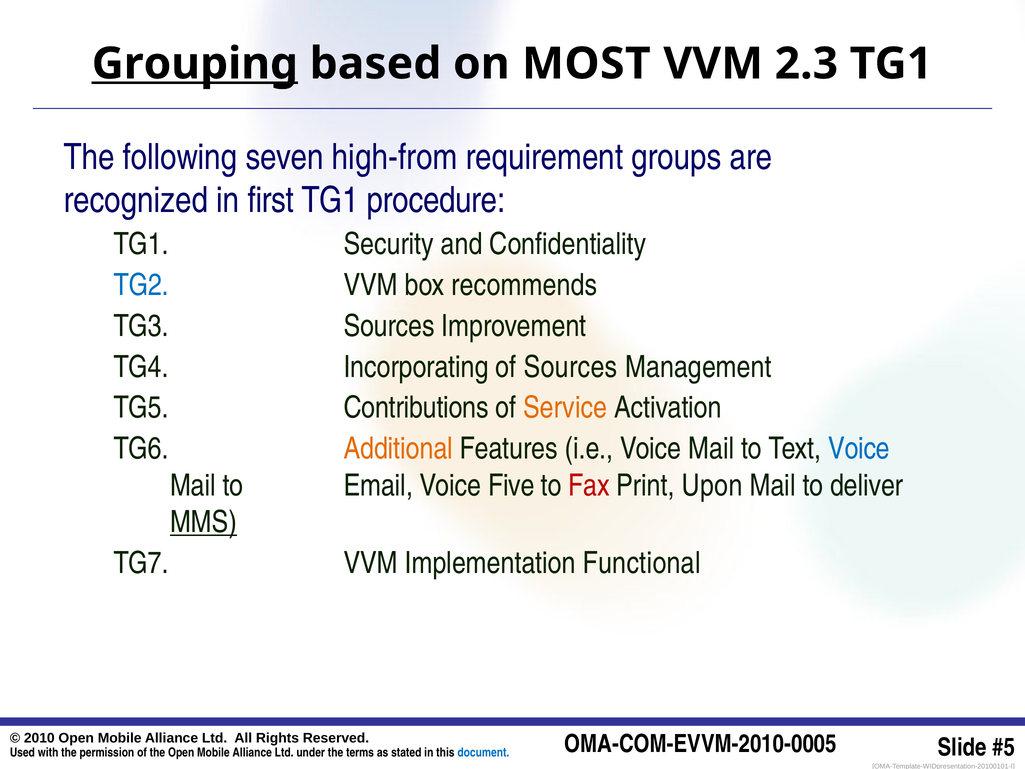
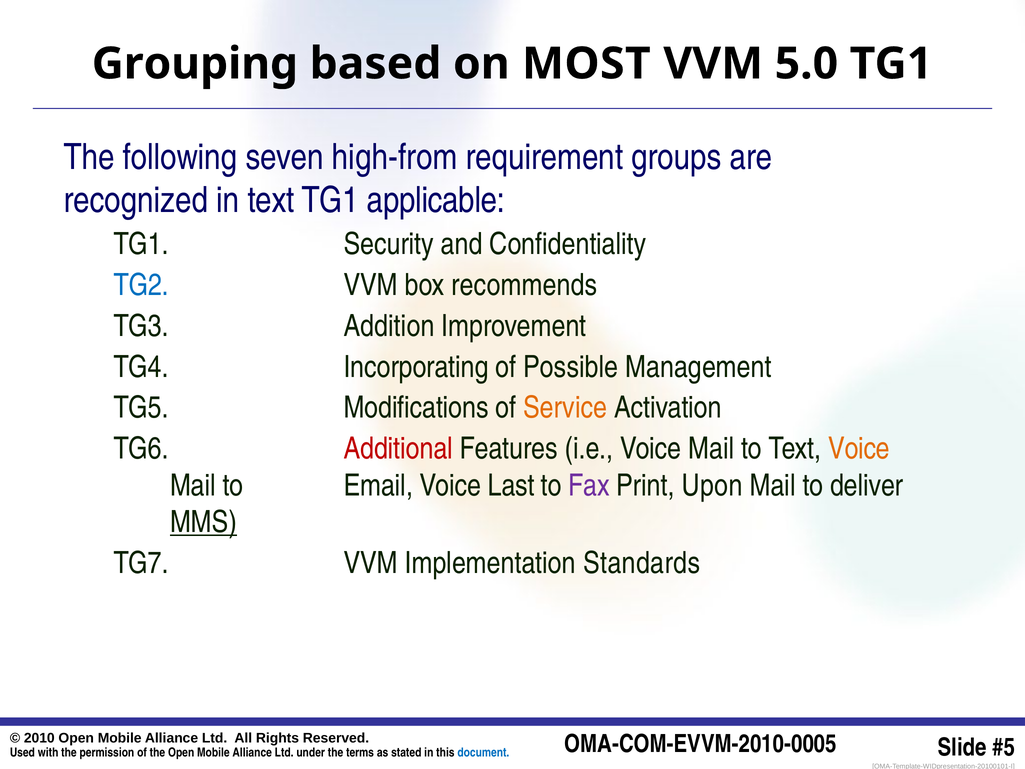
Grouping underline: present -> none
2.3: 2.3 -> 5.0
in first: first -> text
procedure: procedure -> applicable
TG3 Sources: Sources -> Addition
of Sources: Sources -> Possible
Contributions: Contributions -> Modifications
Additional colour: orange -> red
Voice at (859, 449) colour: blue -> orange
Five: Five -> Last
Fax colour: red -> purple
Functional: Functional -> Standards
